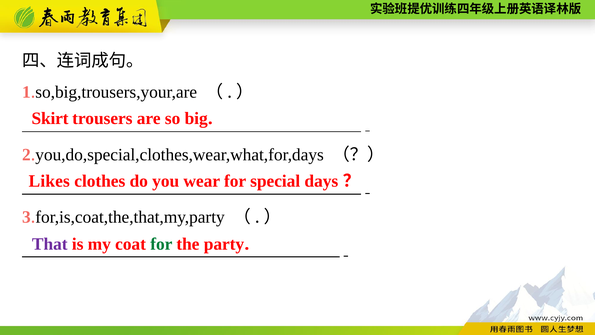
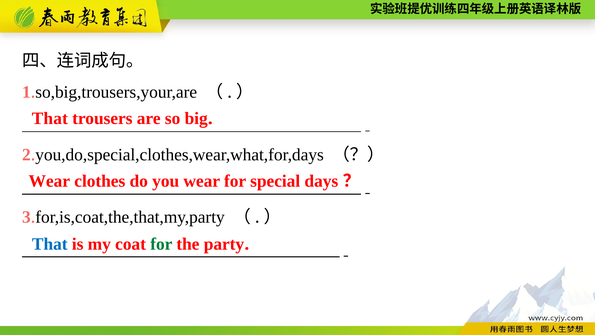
Skirt at (50, 118): Skirt -> That
Likes at (49, 181): Likes -> Wear
That at (50, 244) colour: purple -> blue
